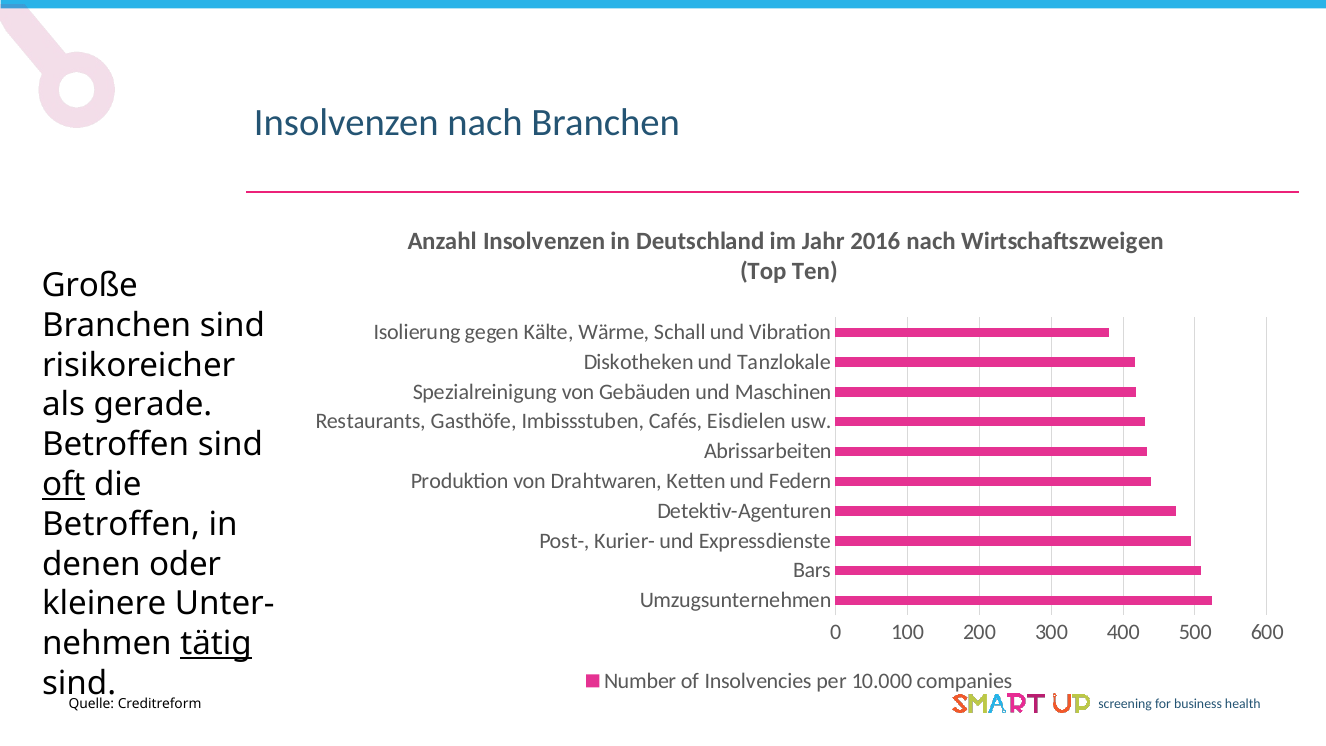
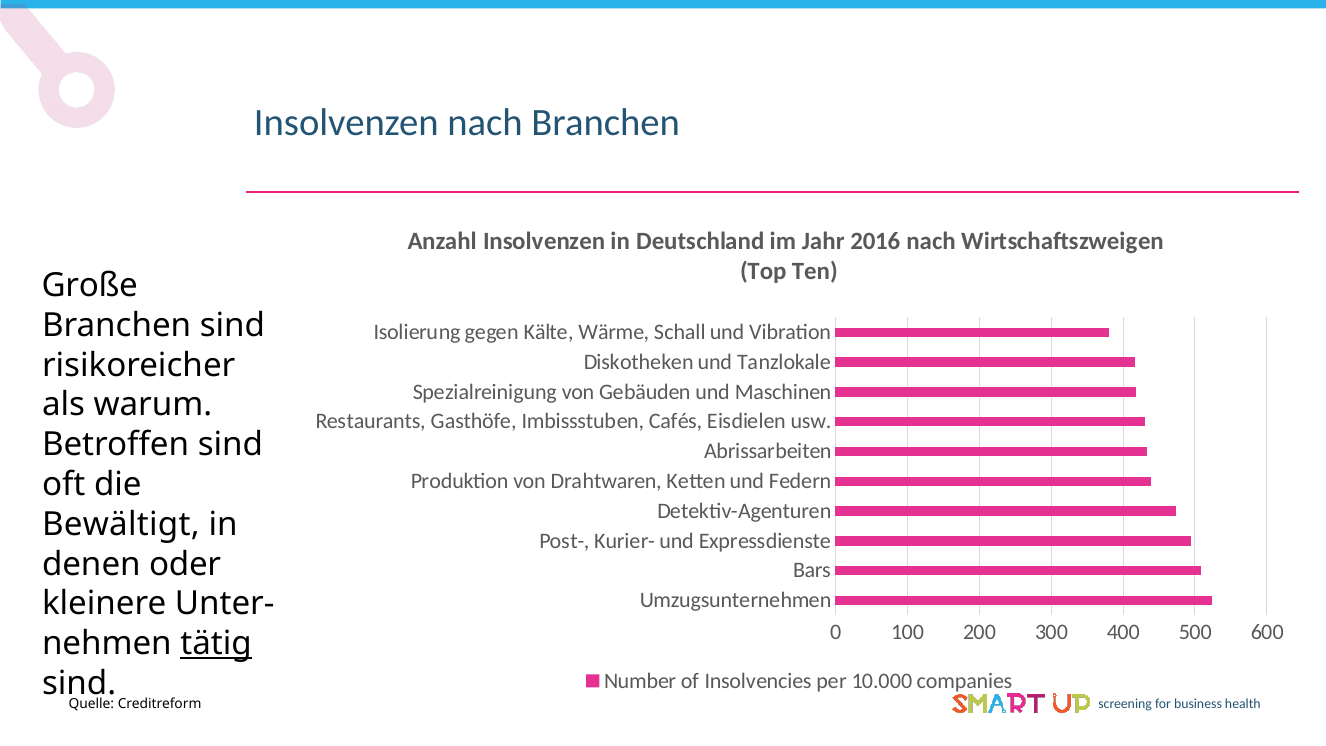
gerade: gerade -> warum
oft underline: present -> none
Betroffen at (121, 524): Betroffen -> Bewältigt
